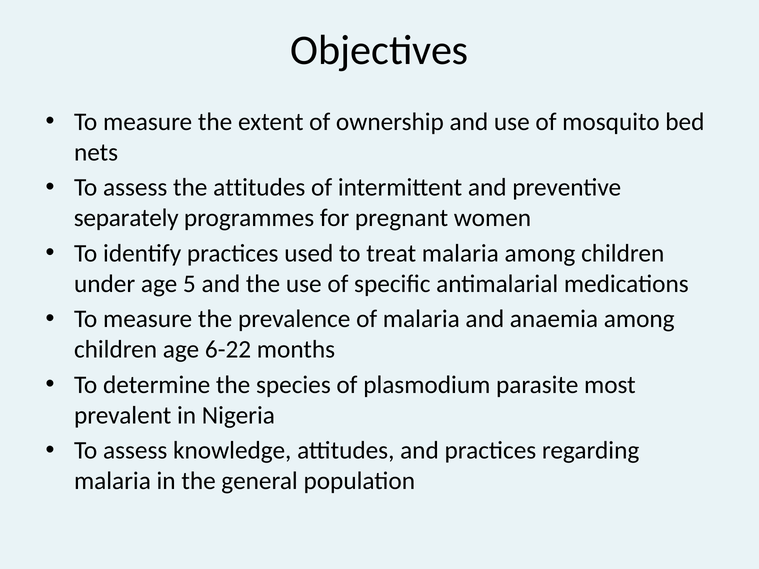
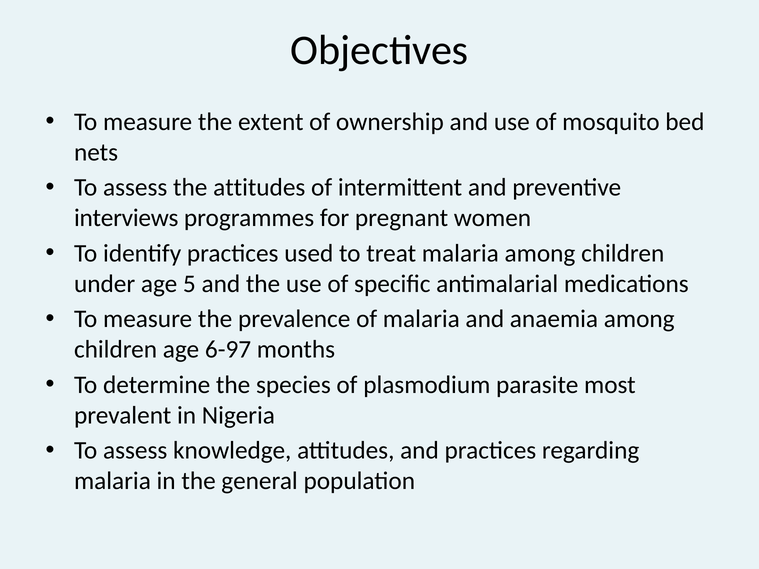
separately: separately -> interviews
6-22: 6-22 -> 6-97
